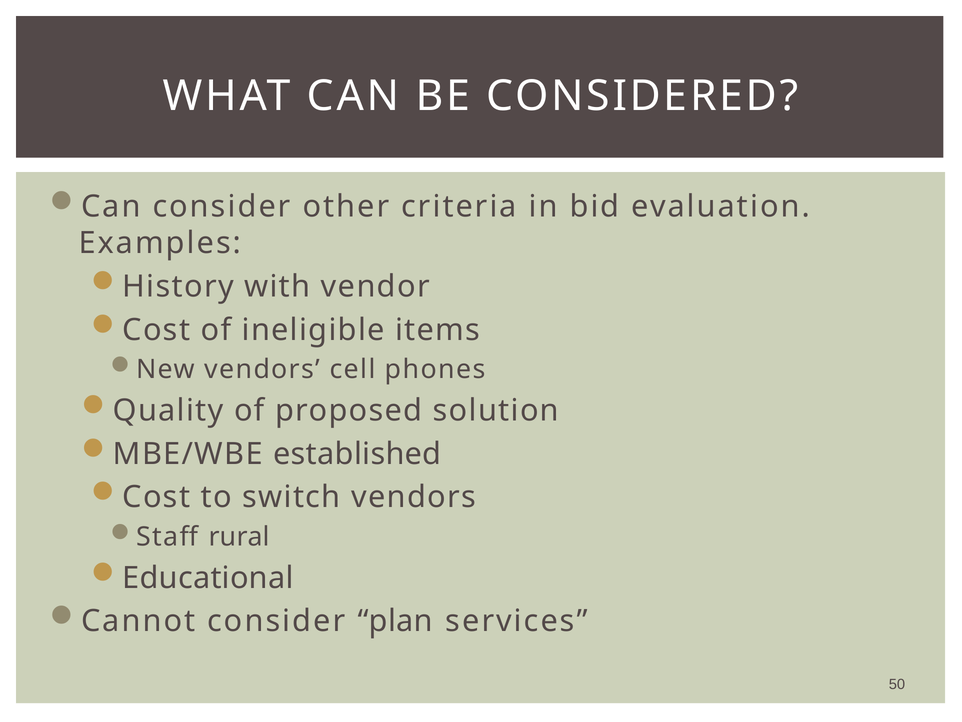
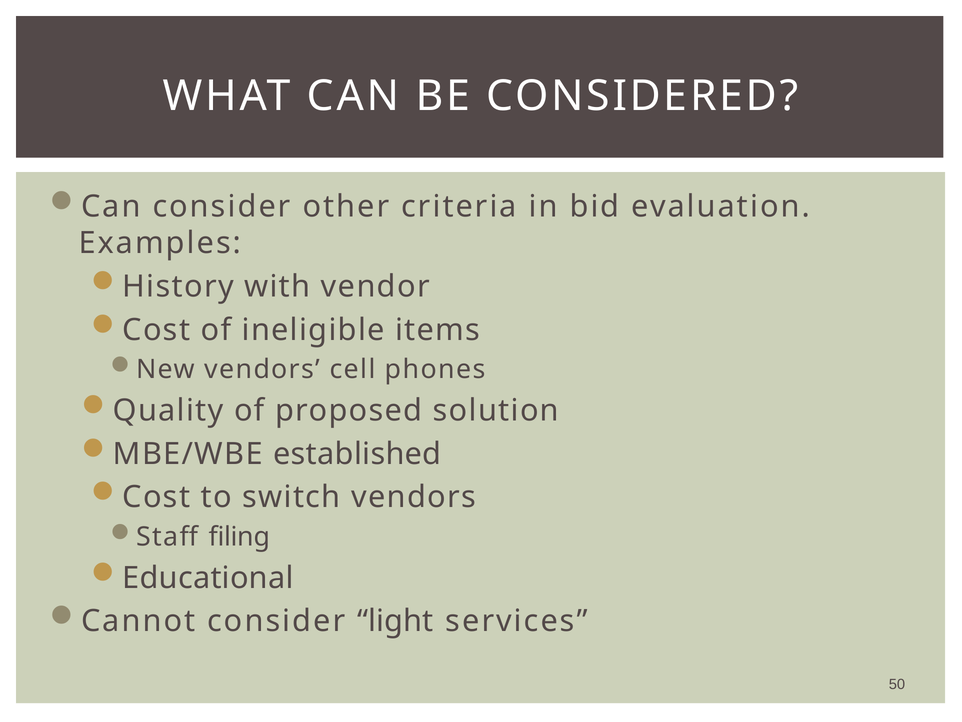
rural: rural -> filing
plan: plan -> light
